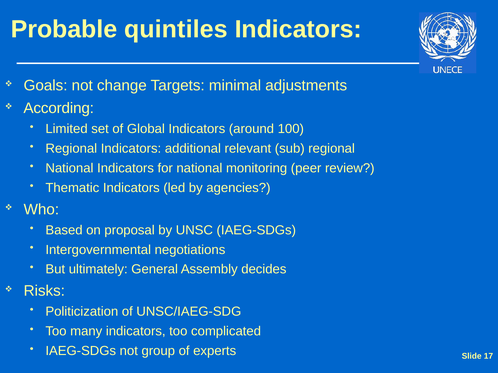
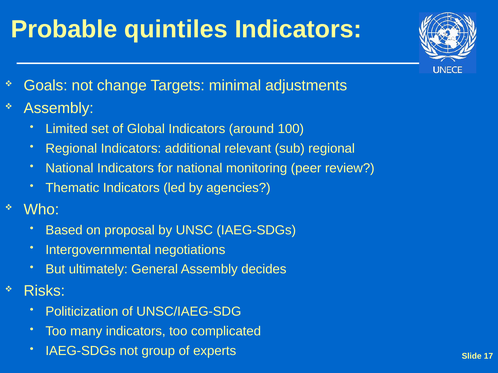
According at (59, 108): According -> Assembly
